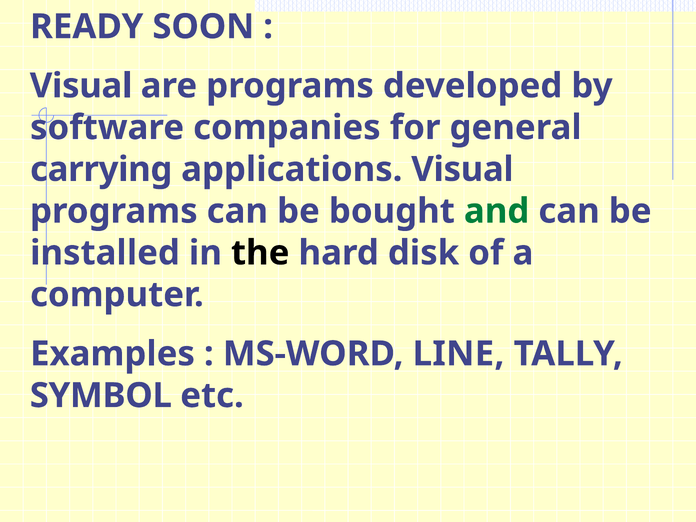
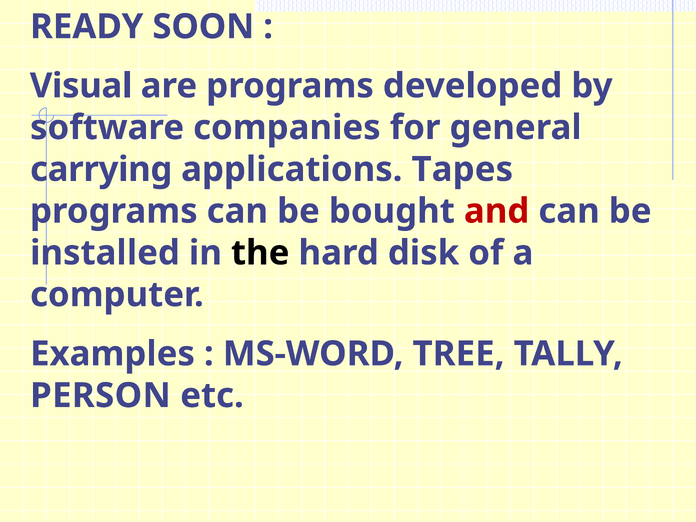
applications Visual: Visual -> Tapes
and colour: green -> red
LINE: LINE -> TREE
SYMBOL: SYMBOL -> PERSON
